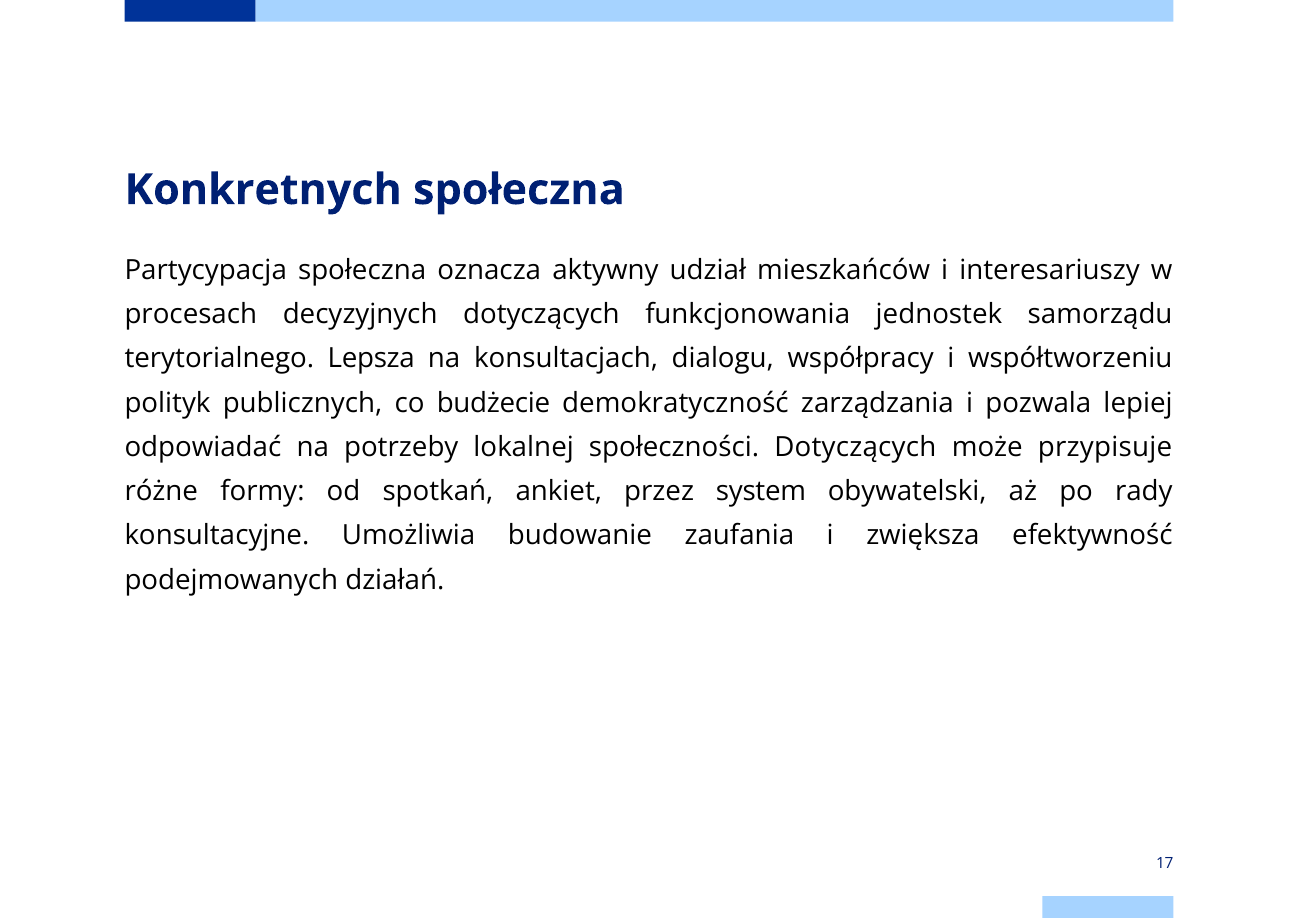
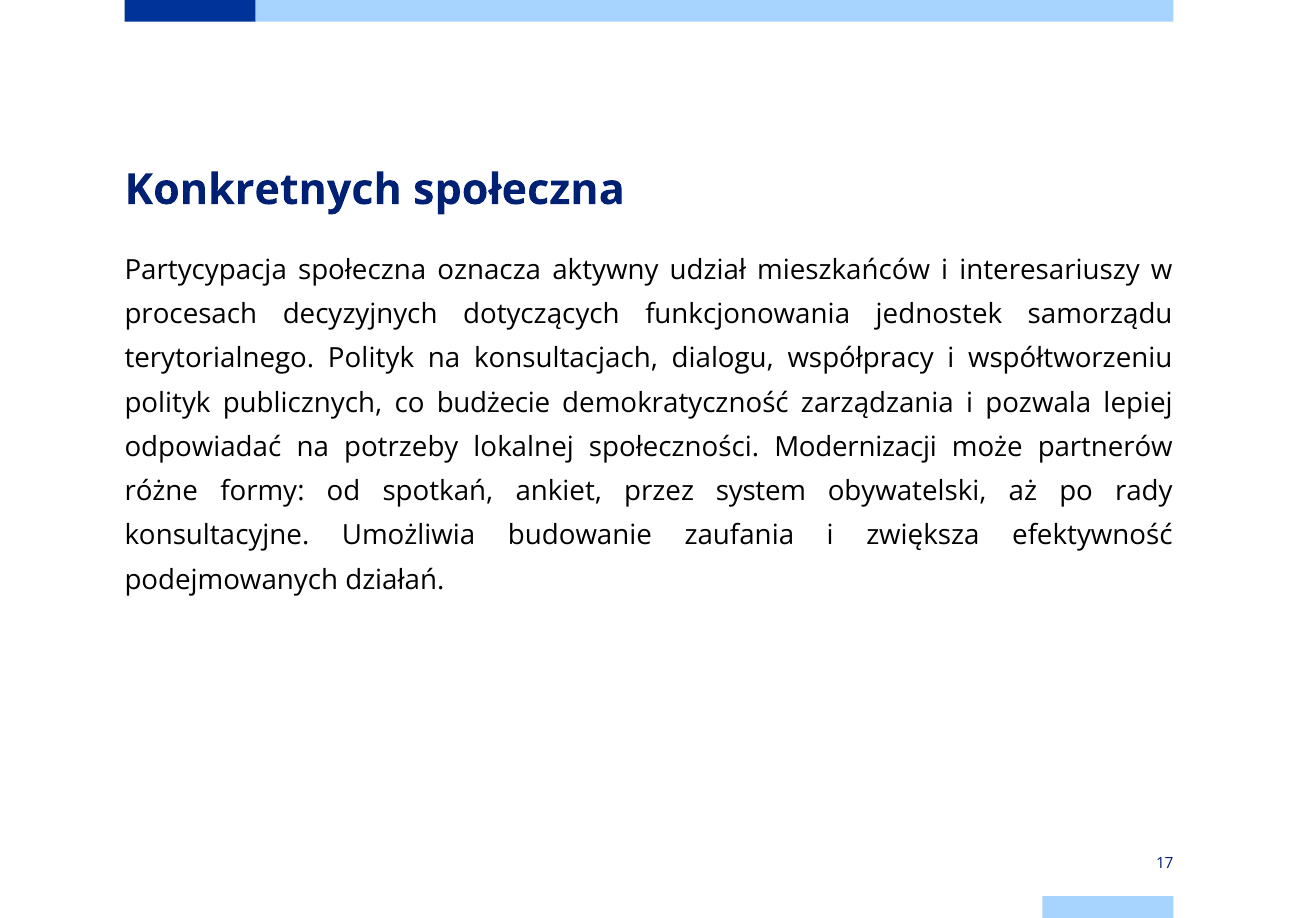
terytorialnego Lepsza: Lepsza -> Polityk
społeczności Dotyczących: Dotyczących -> Modernizacji
przypisuje: przypisuje -> partnerów
